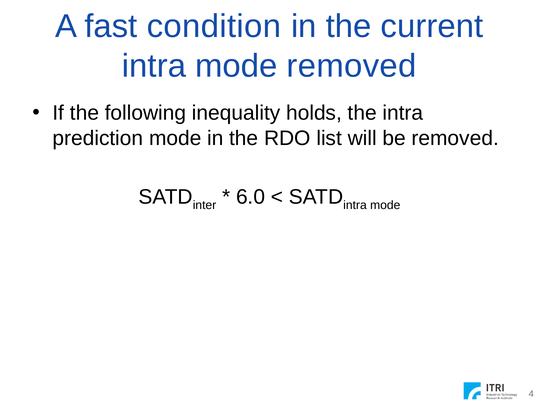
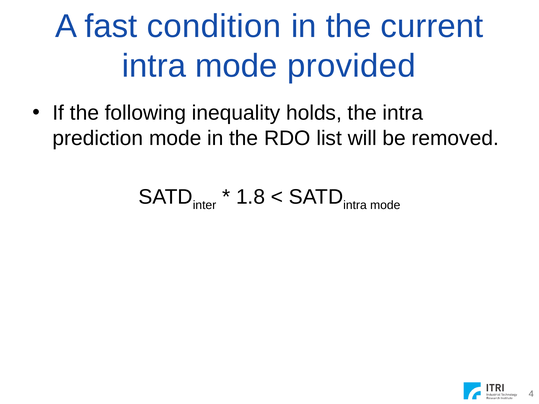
mode removed: removed -> provided
6.0: 6.0 -> 1.8
